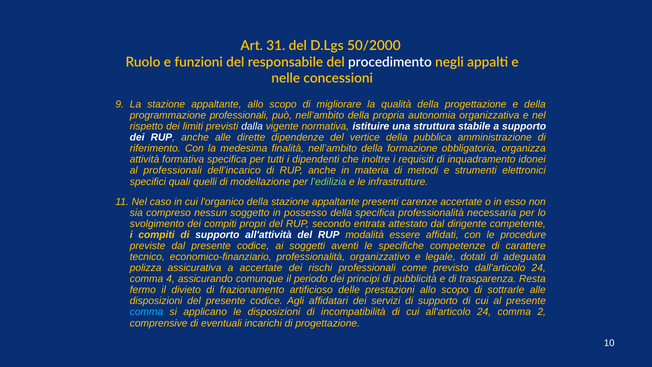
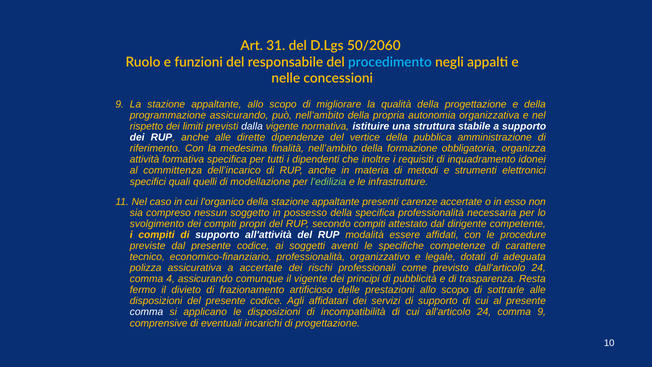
50/2000: 50/2000 -> 50/2060
procedimento colour: white -> light blue
programmazione professionali: professionali -> assicurando
al professionali: professionali -> committenza
secondo entrata: entrata -> compiti
il periodo: periodo -> vigente
comma at (147, 312) colour: light blue -> white
comma 2: 2 -> 9
